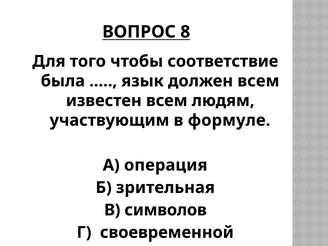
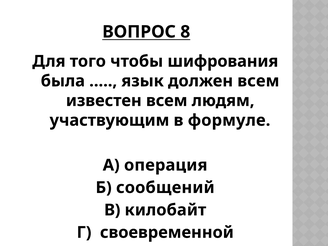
соответствие: соответствие -> шифрования
зрительная: зрительная -> сообщений
символов: символов -> килобайт
